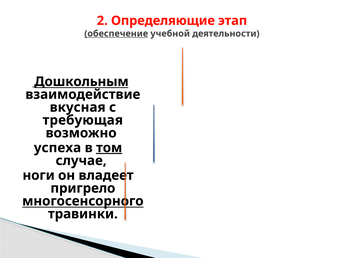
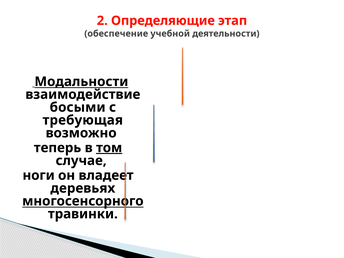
обеспечение underline: present -> none
Дошкольным: Дошкольным -> Модальности
вкусная: вкусная -> босыми
успеха: успеха -> теперь
пригрело: пригрело -> деревьях
